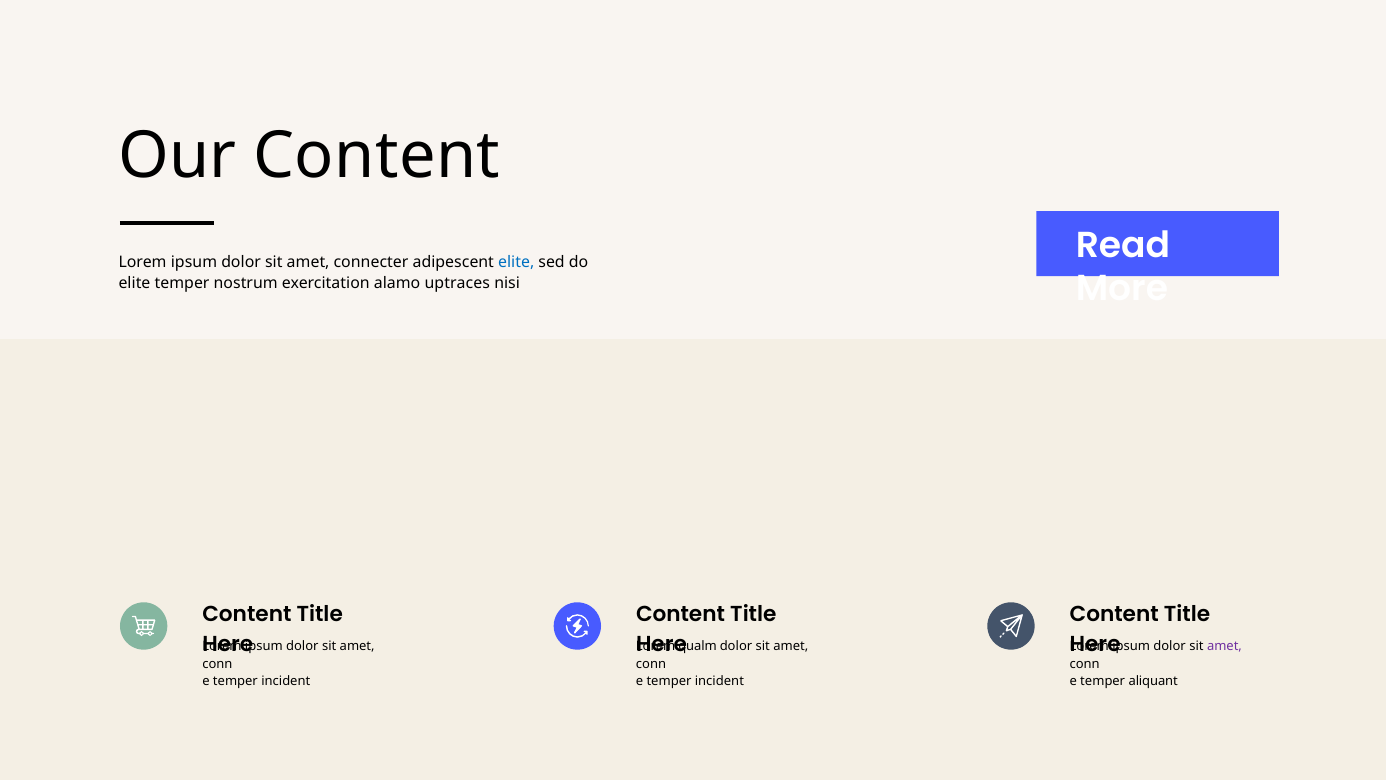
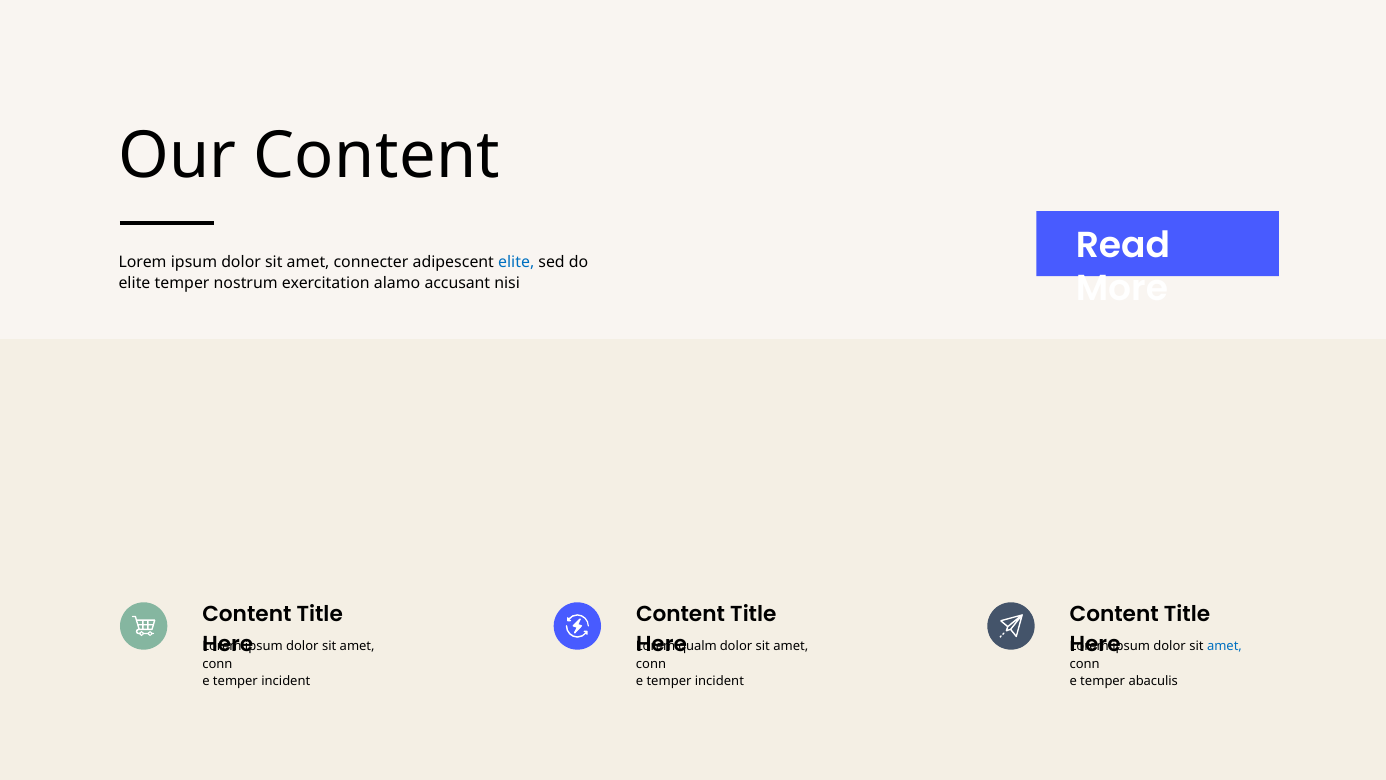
uptraces: uptraces -> accusant
amet at (1224, 646) colour: purple -> blue
aliquant: aliquant -> abaculis
